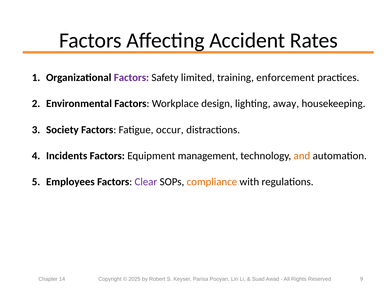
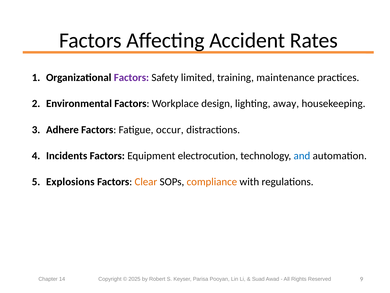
enforcement: enforcement -> maintenance
Society: Society -> Adhere
management: management -> electrocution
and colour: orange -> blue
Employees: Employees -> Explosions
Clear colour: purple -> orange
